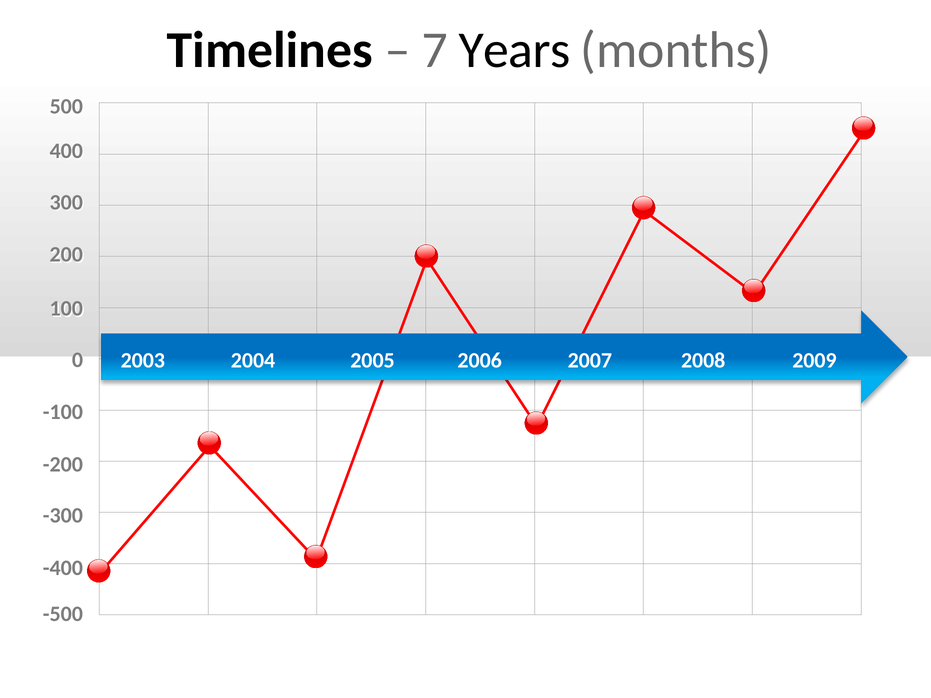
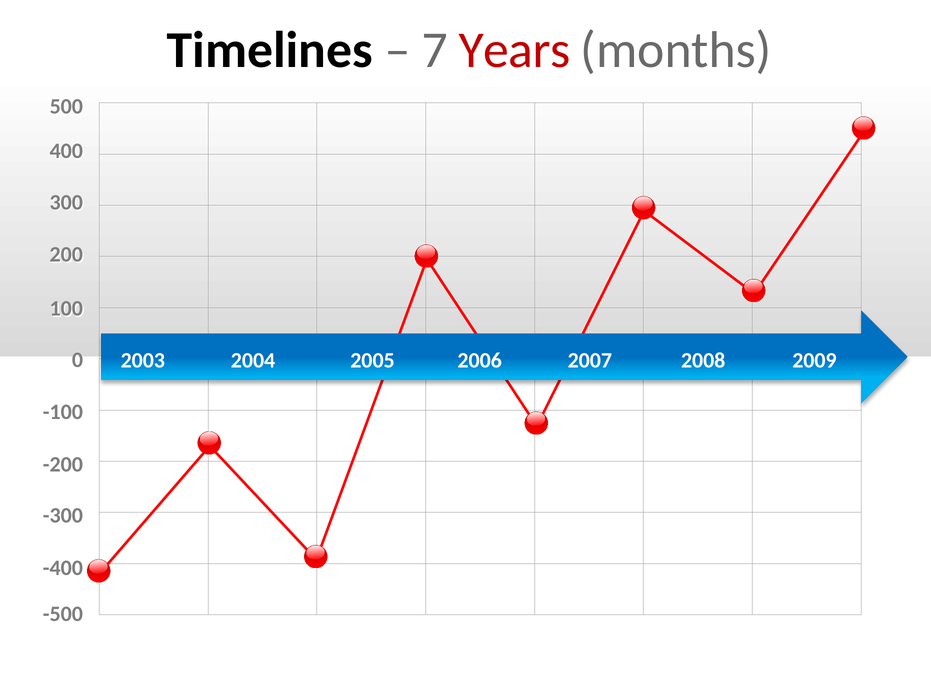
Years colour: black -> red
